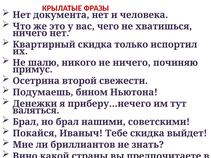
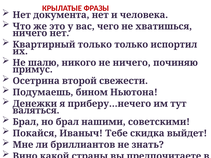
Квартирный скидка: скидка -> только
